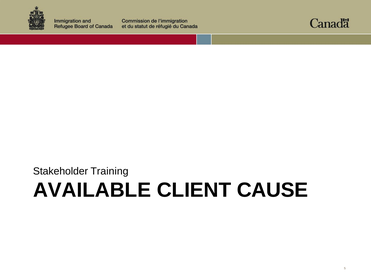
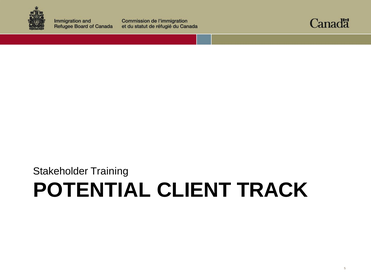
AVAILABLE: AVAILABLE -> POTENTIAL
CAUSE: CAUSE -> TRACK
